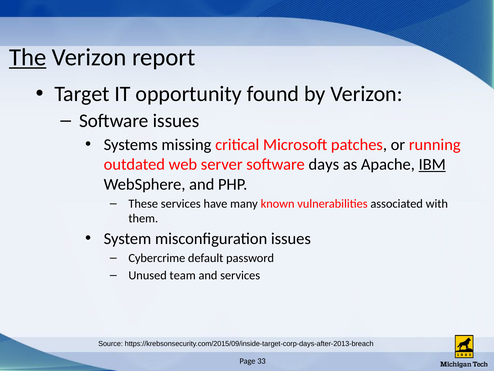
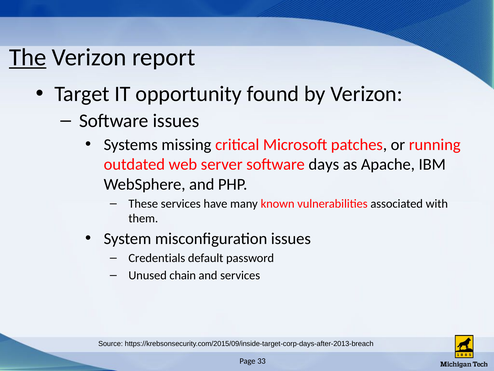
IBM underline: present -> none
Cybercrime: Cybercrime -> Credentials
team: team -> chain
